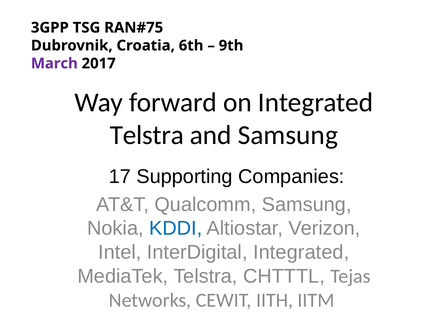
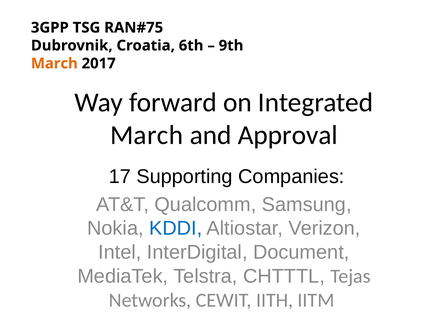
March at (54, 63) colour: purple -> orange
Telstra at (147, 135): Telstra -> March
and Samsung: Samsung -> Approval
InterDigital Integrated: Integrated -> Document
